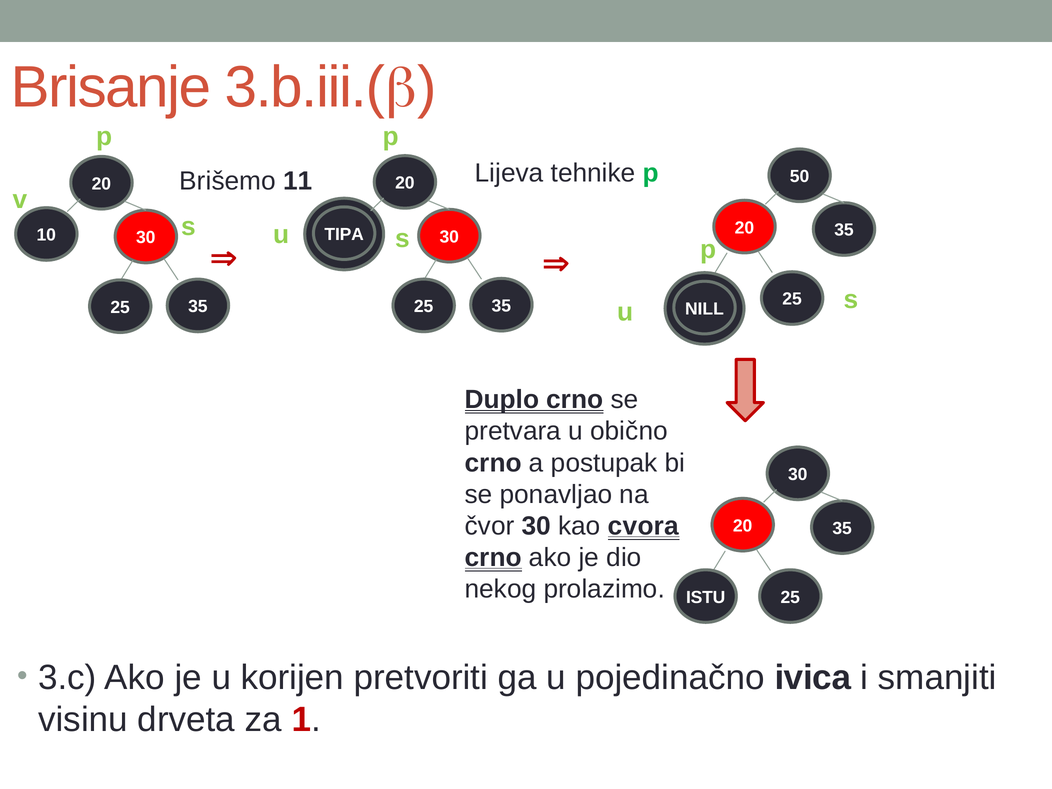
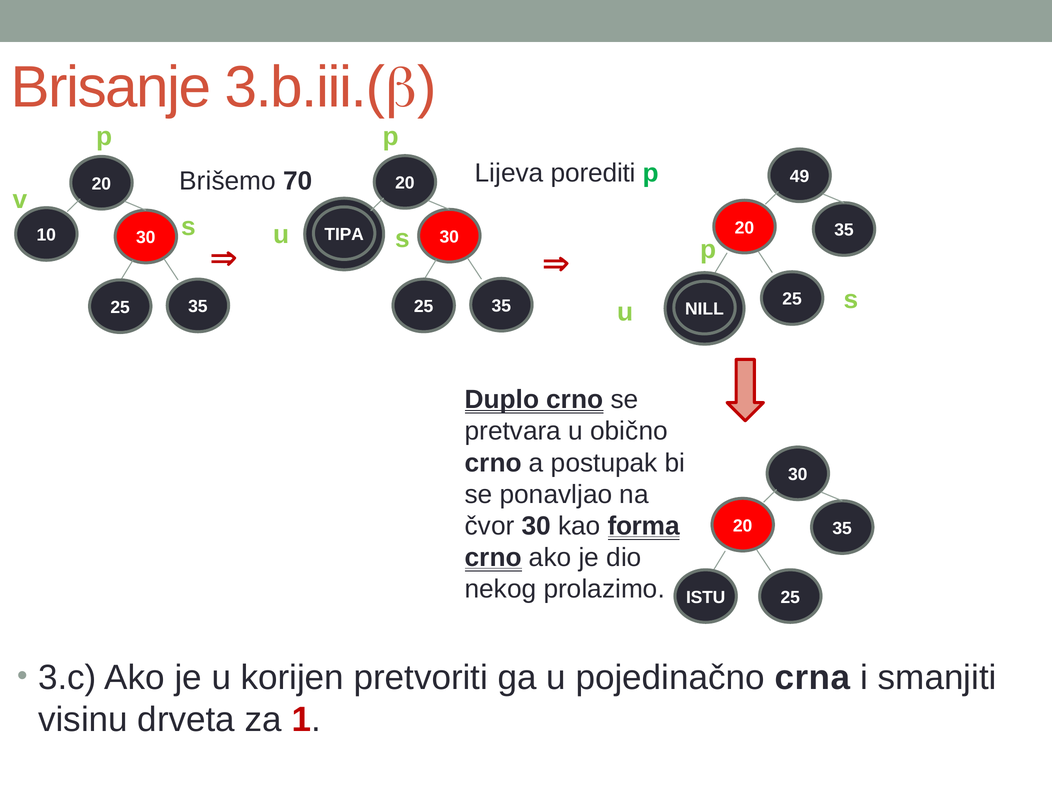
tehnike: tehnike -> porediti
50: 50 -> 49
11: 11 -> 70
cvora: cvora -> forma
ivica: ivica -> crna
